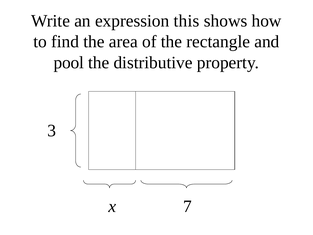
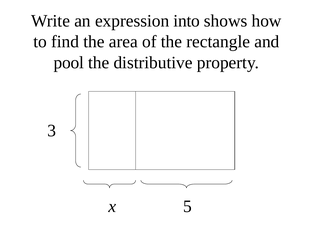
this: this -> into
7: 7 -> 5
